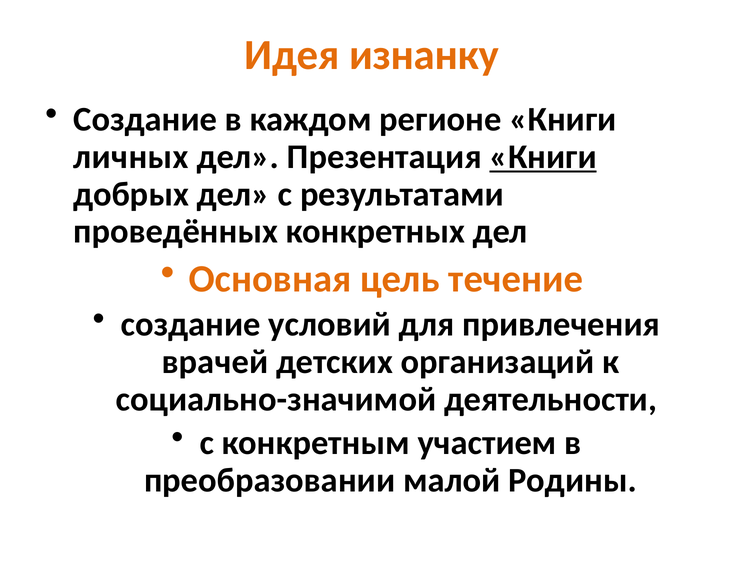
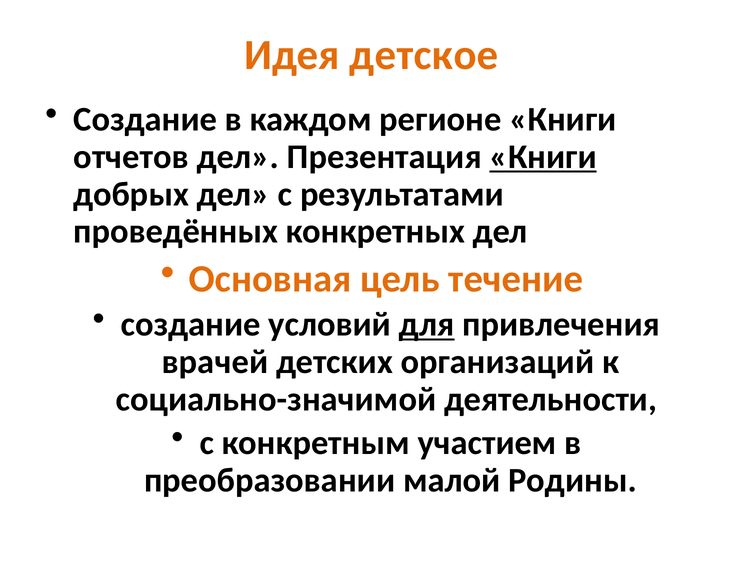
изнанку: изнанку -> детское
личных: личных -> отчетов
для underline: none -> present
